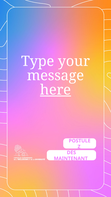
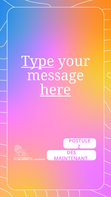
Type underline: none -> present
